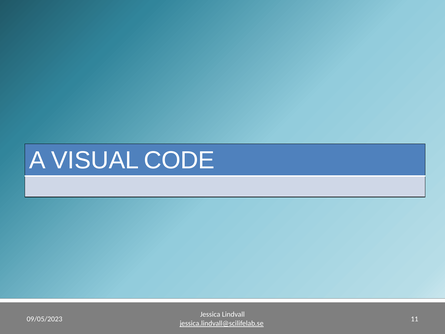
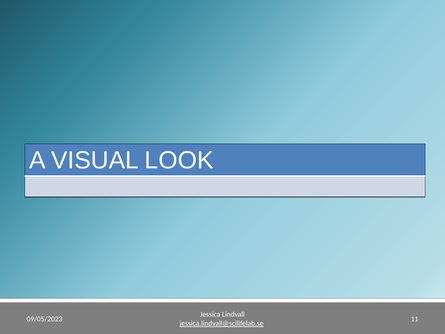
CODE: CODE -> LOOK
